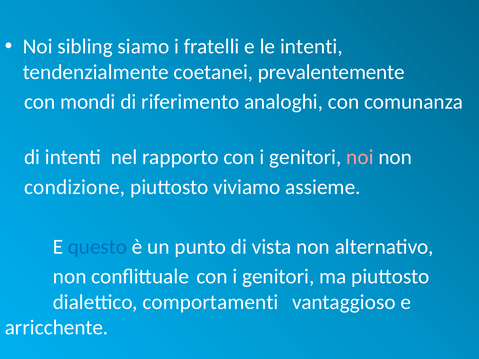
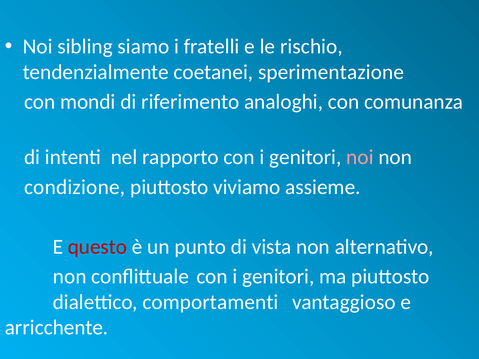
le intenti: intenti -> rischio
prevalentemente: prevalentemente -> sperimentazione
questo colour: blue -> red
